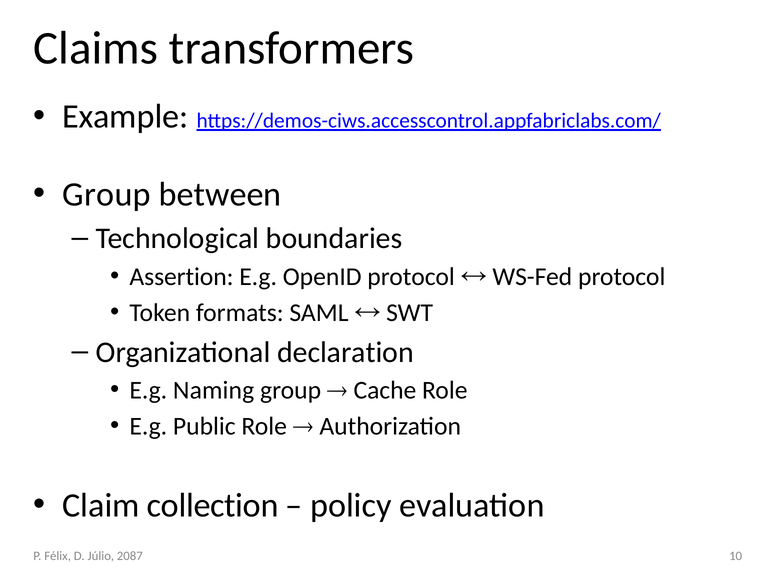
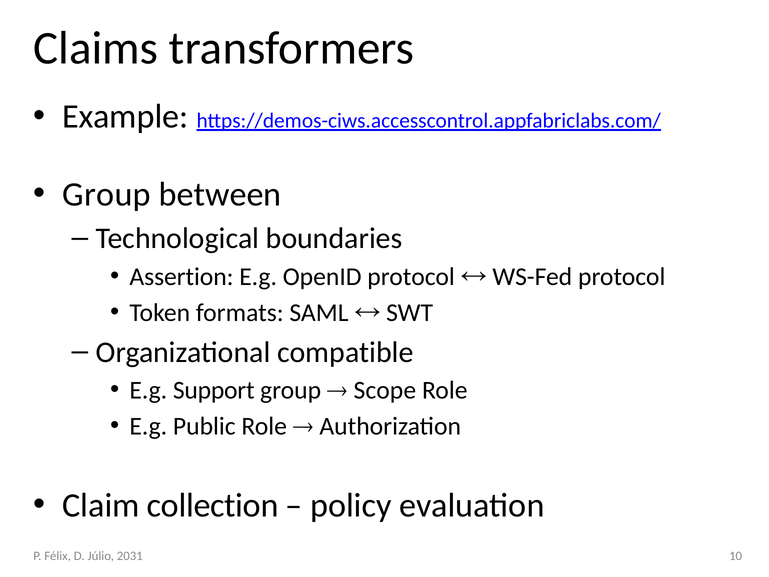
declaration: declaration -> compatible
Naming: Naming -> Support
Cache: Cache -> Scope
2087: 2087 -> 2031
